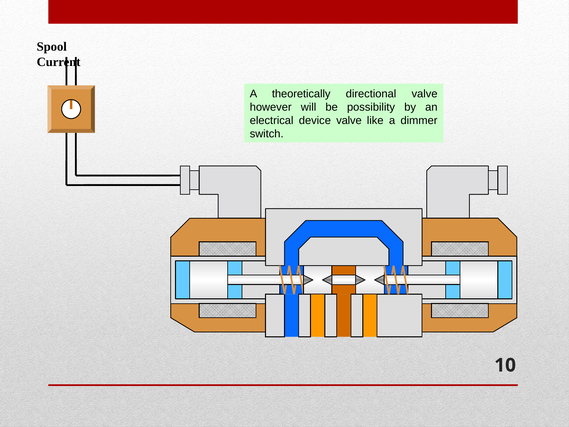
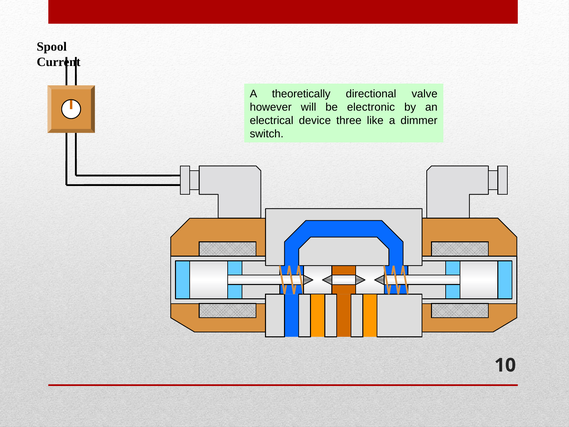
possibility: possibility -> electronic
device valve: valve -> three
